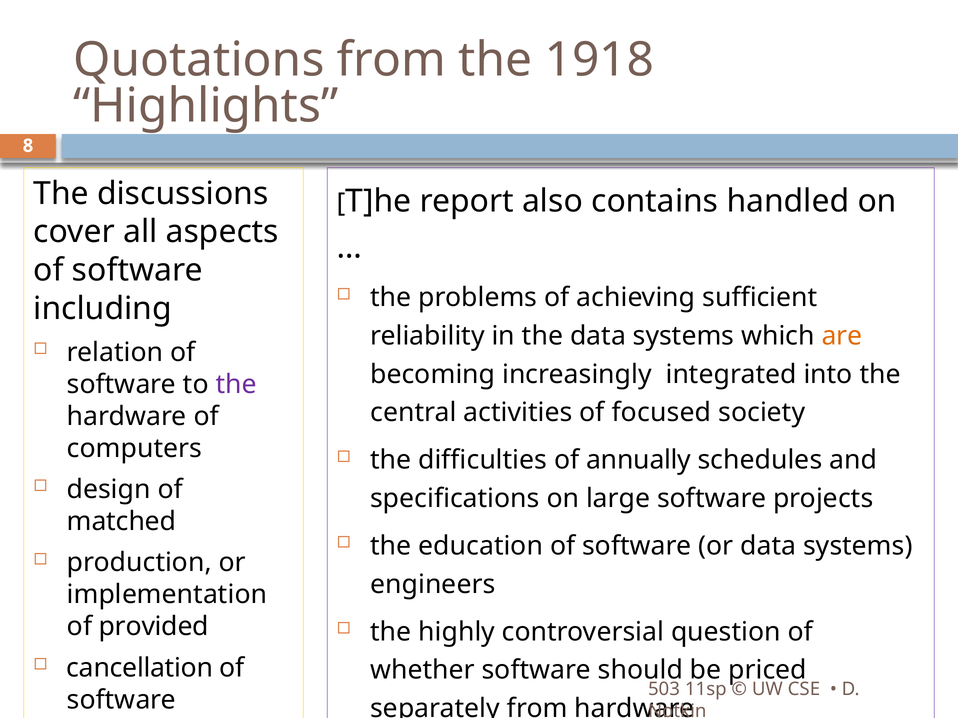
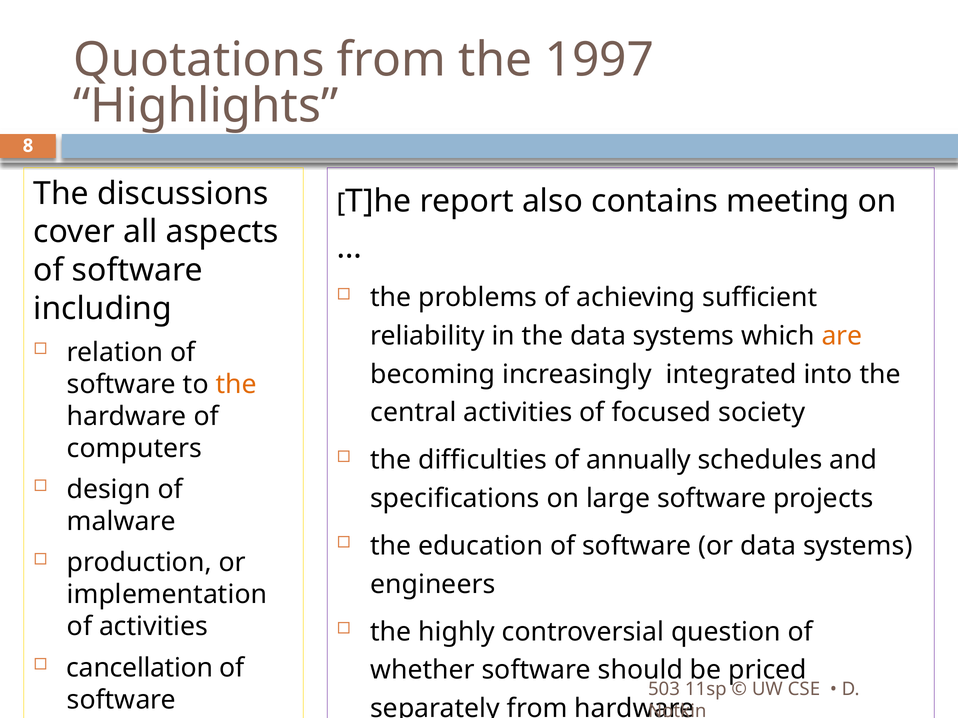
1918: 1918 -> 1997
handled: handled -> meeting
the at (236, 385) colour: purple -> orange
matched: matched -> malware
of provided: provided -> activities
